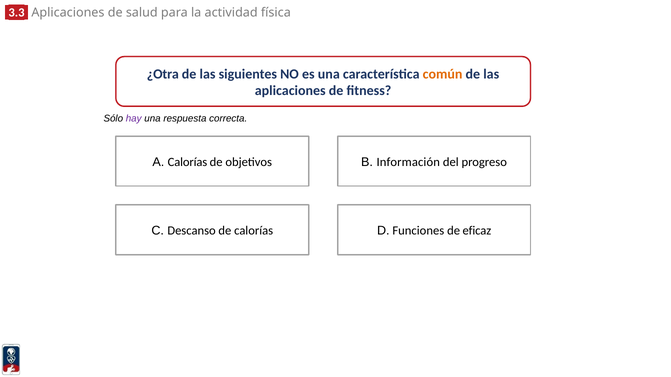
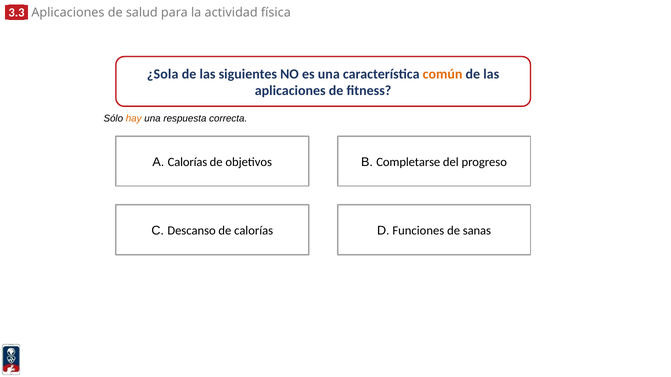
¿Otra: ¿Otra -> ¿Sola
hay colour: purple -> orange
Información: Información -> Completarse
eficaz: eficaz -> sanas
